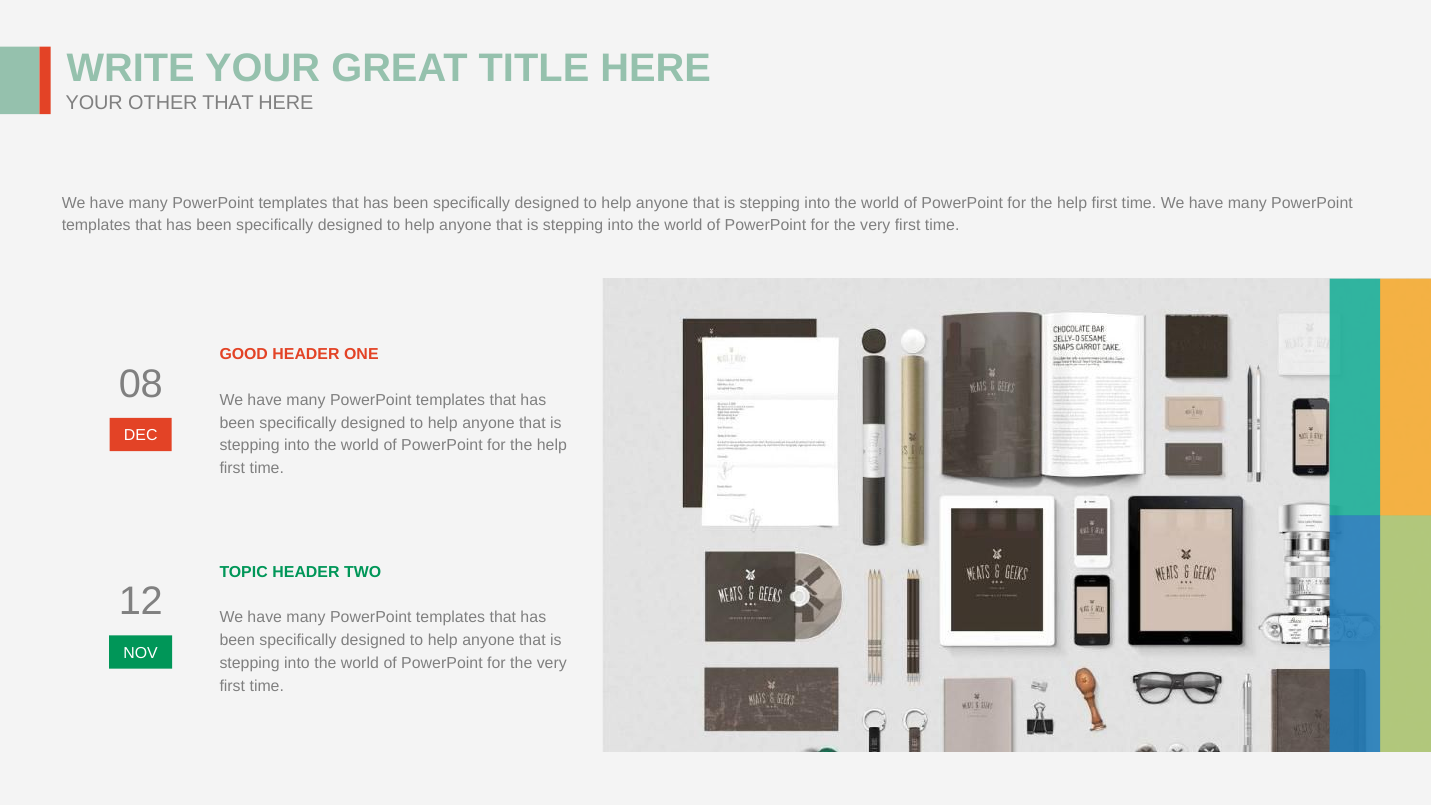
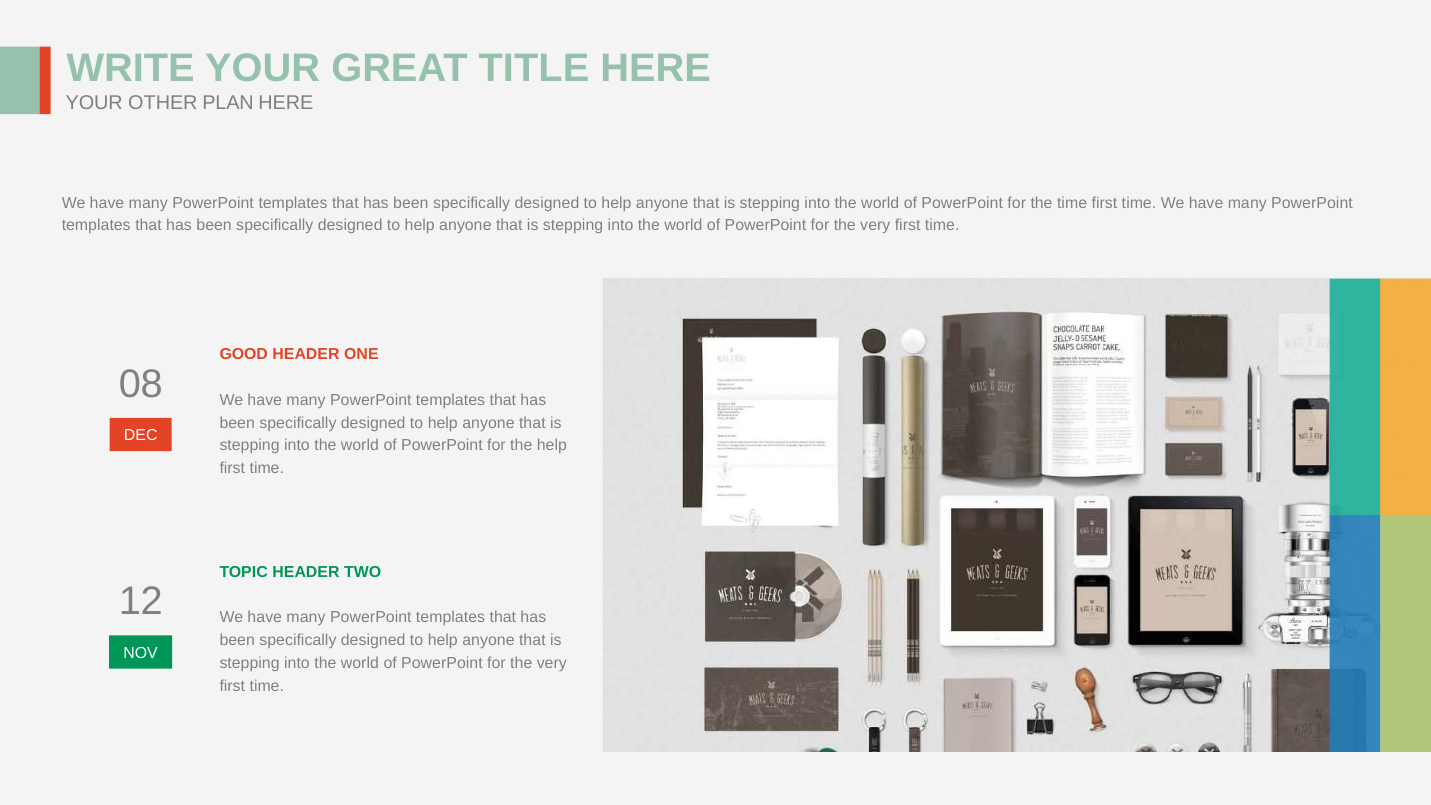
OTHER THAT: THAT -> PLAN
help at (1072, 203): help -> time
